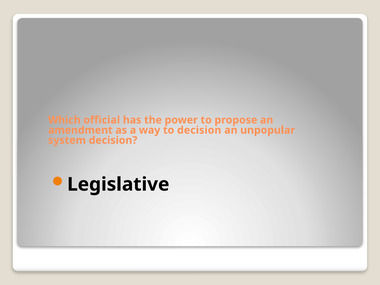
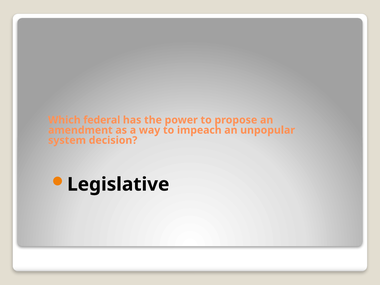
official: official -> federal
to decision: decision -> impeach
